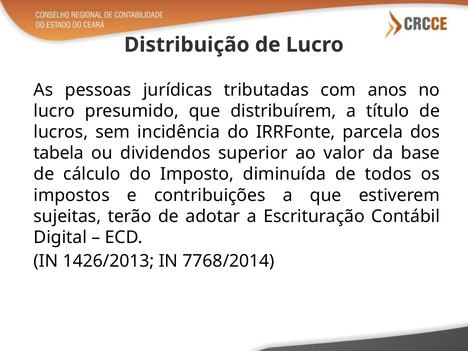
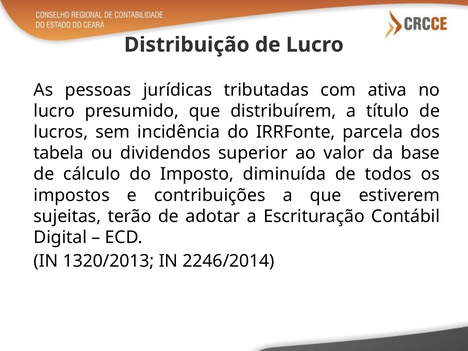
anos: anos -> ativa
1426/2013: 1426/2013 -> 1320/2013
7768/2014: 7768/2014 -> 2246/2014
